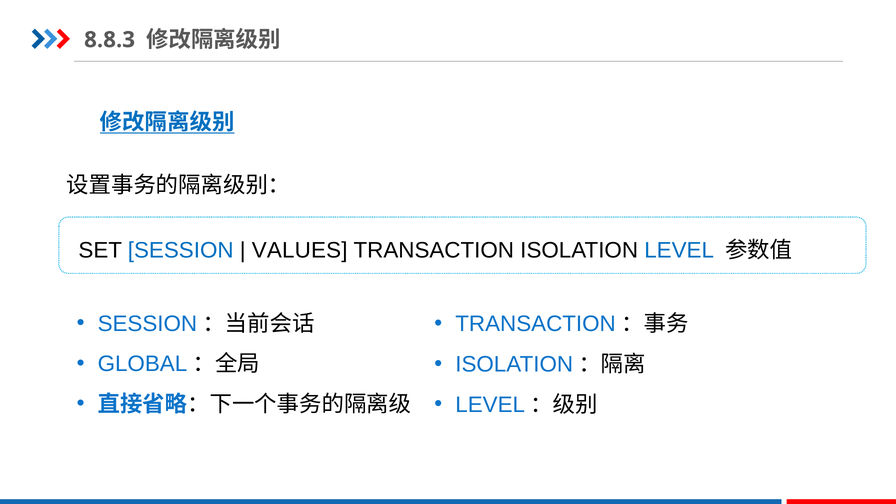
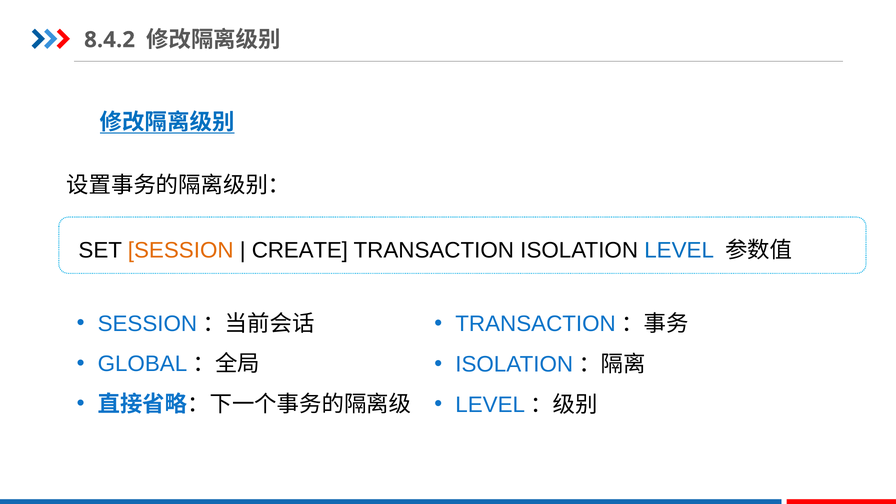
8.8.3: 8.8.3 -> 8.4.2
SESSION colour: blue -> orange
VALUES: VALUES -> CREATE
